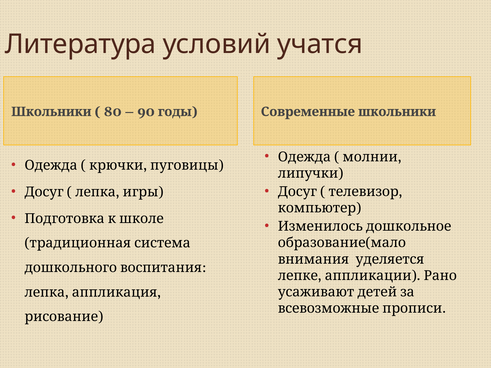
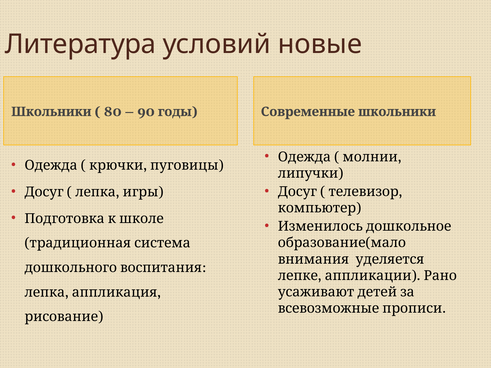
учатся: учатся -> новые
